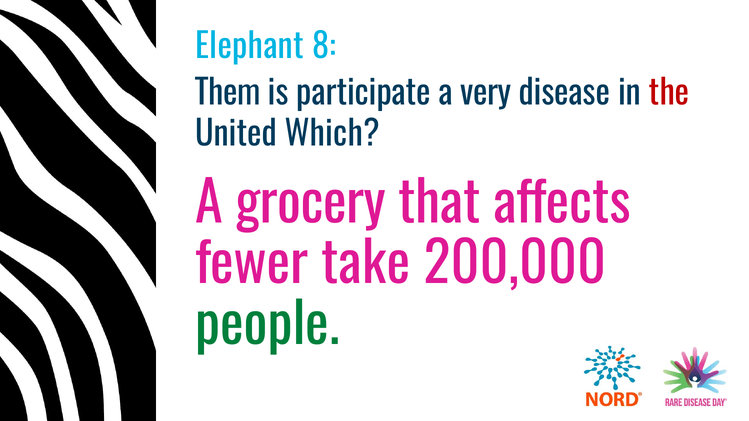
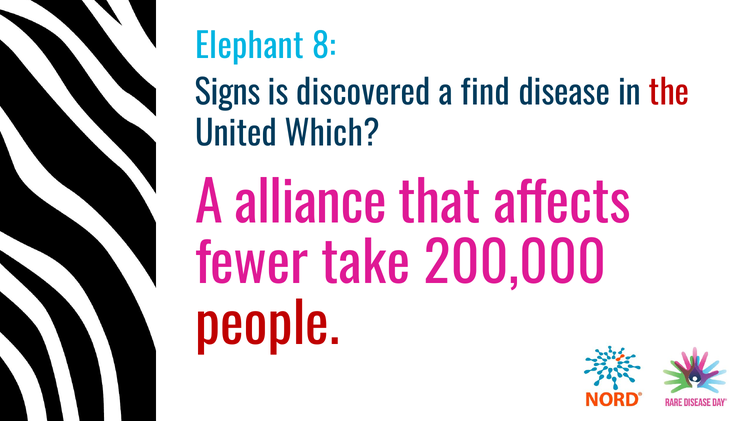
Them: Them -> Signs
participate: participate -> discovered
very: very -> find
grocery: grocery -> alliance
people colour: green -> red
